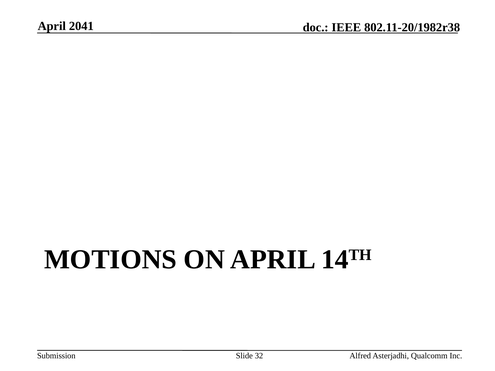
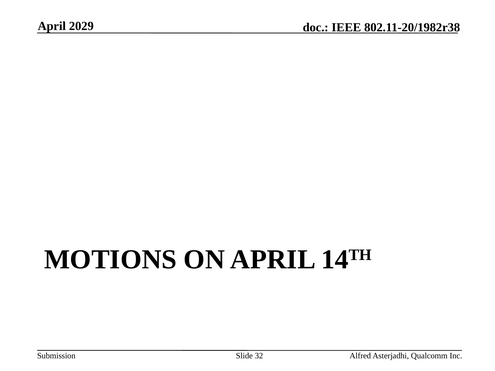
2041: 2041 -> 2029
